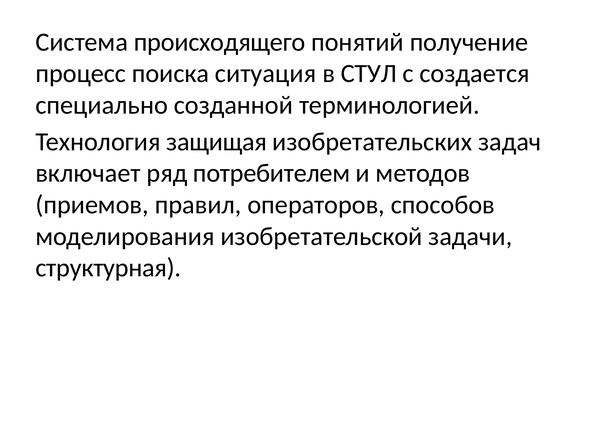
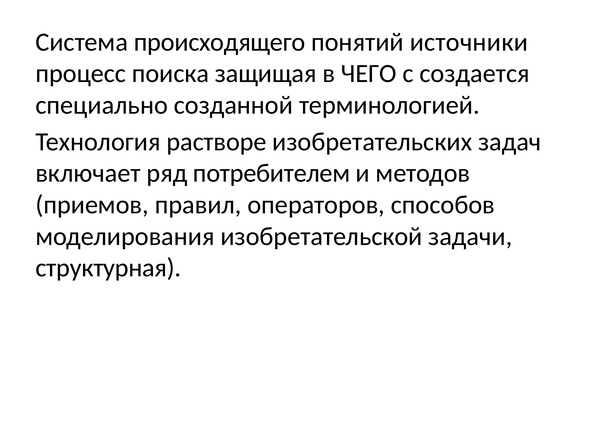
получение: получение -> источники
ситуация: ситуация -> защищая
СТУЛ: СТУЛ -> ЧЕГО
защищая: защищая -> растворе
